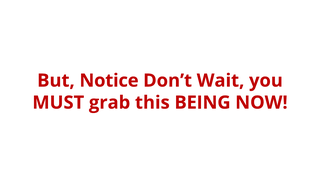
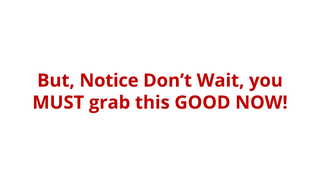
BEING: BEING -> GOOD
